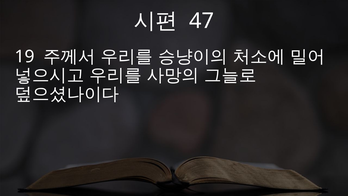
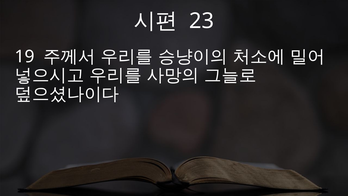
47: 47 -> 23
